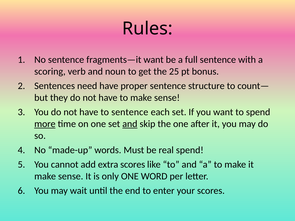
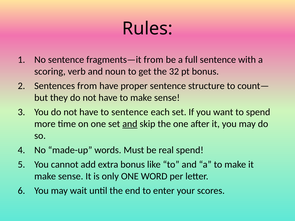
fragments—it want: want -> from
25: 25 -> 32
Sentences need: need -> from
more underline: present -> none
extra scores: scores -> bonus
